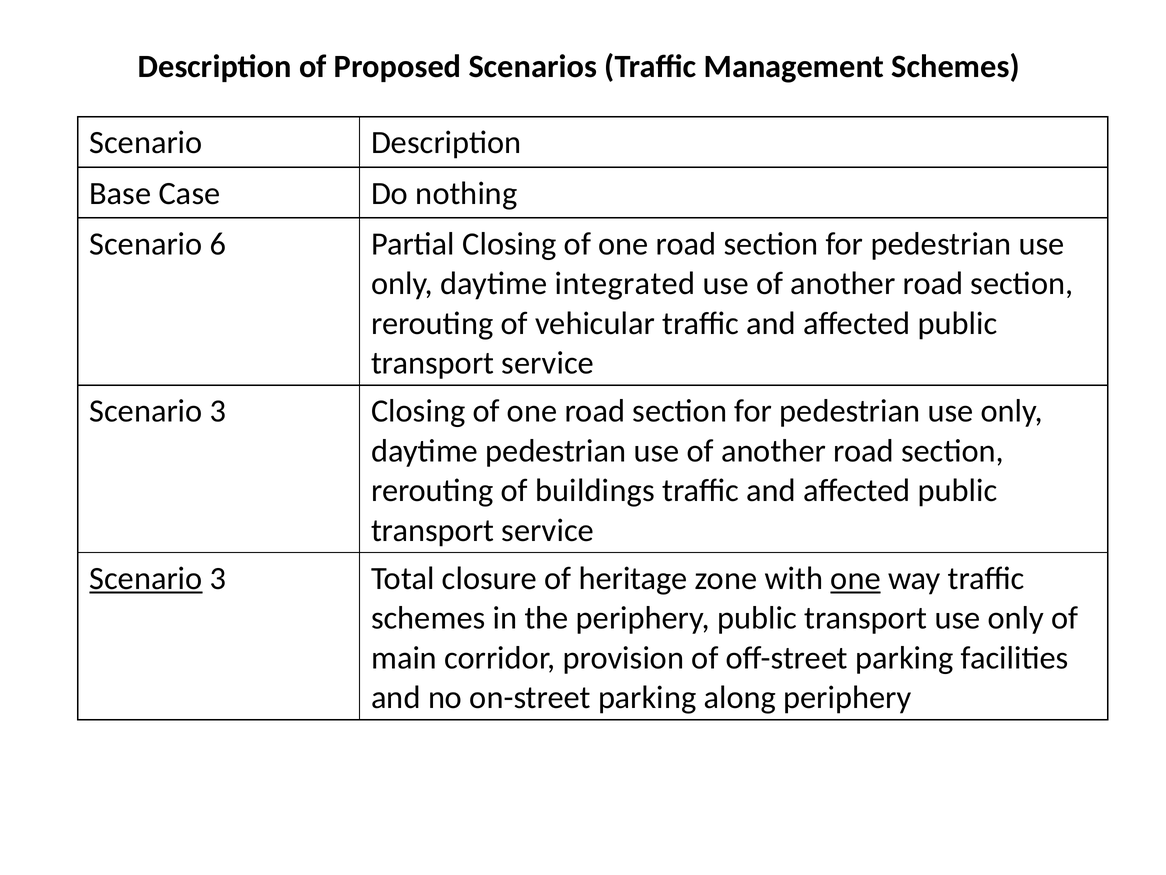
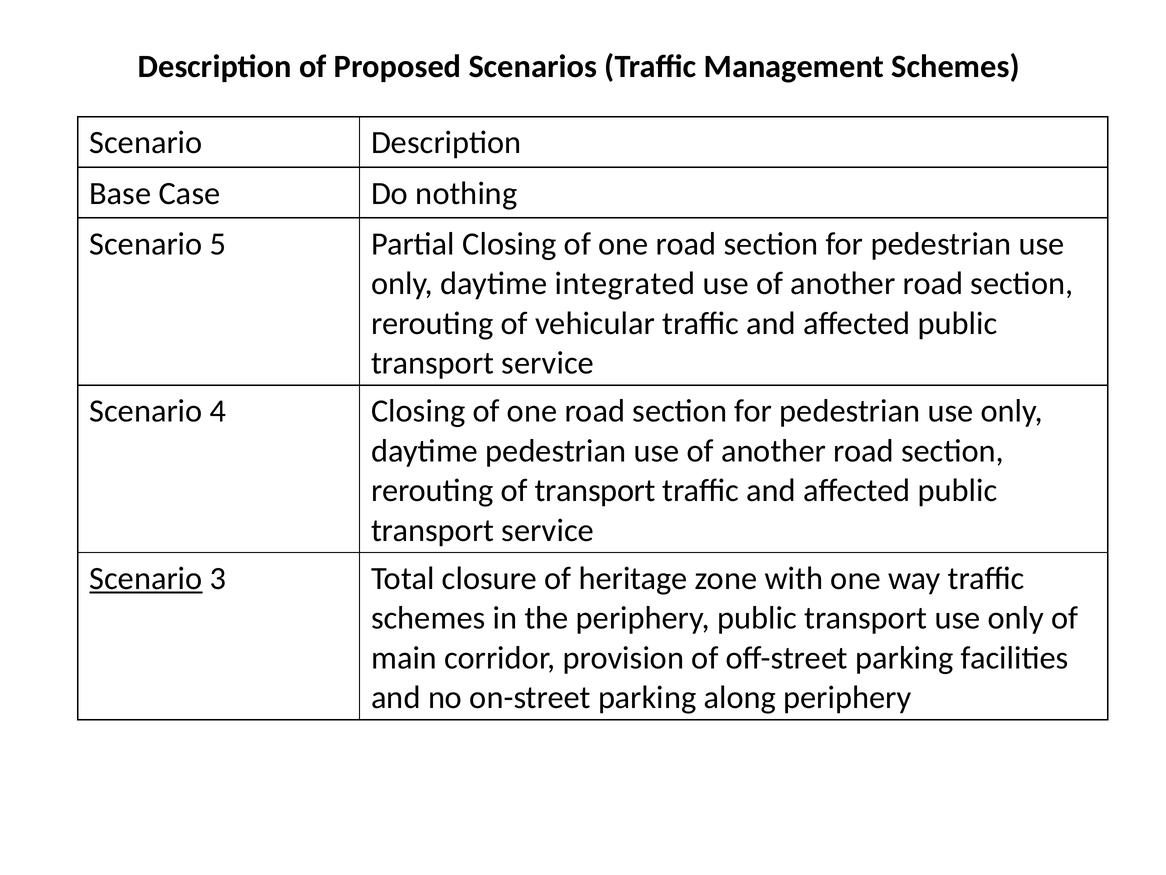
6: 6 -> 5
3 at (218, 411): 3 -> 4
of buildings: buildings -> transport
one at (856, 578) underline: present -> none
